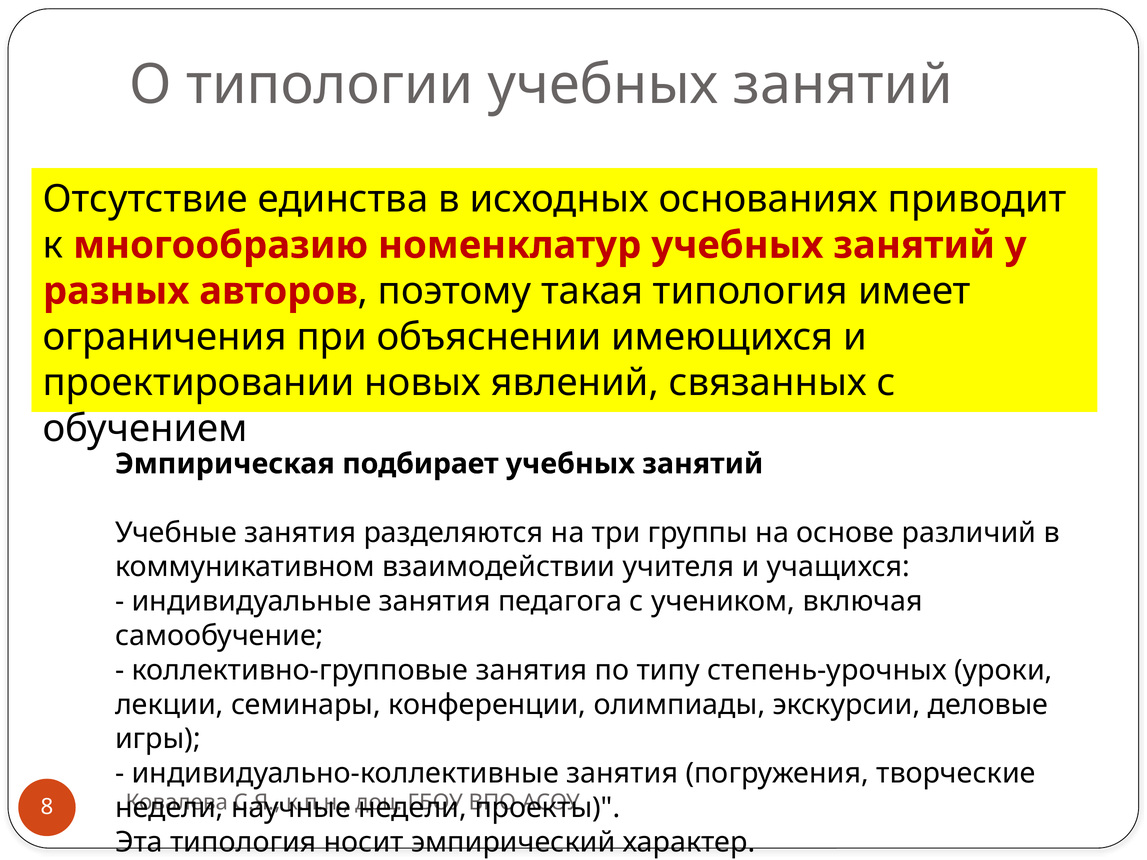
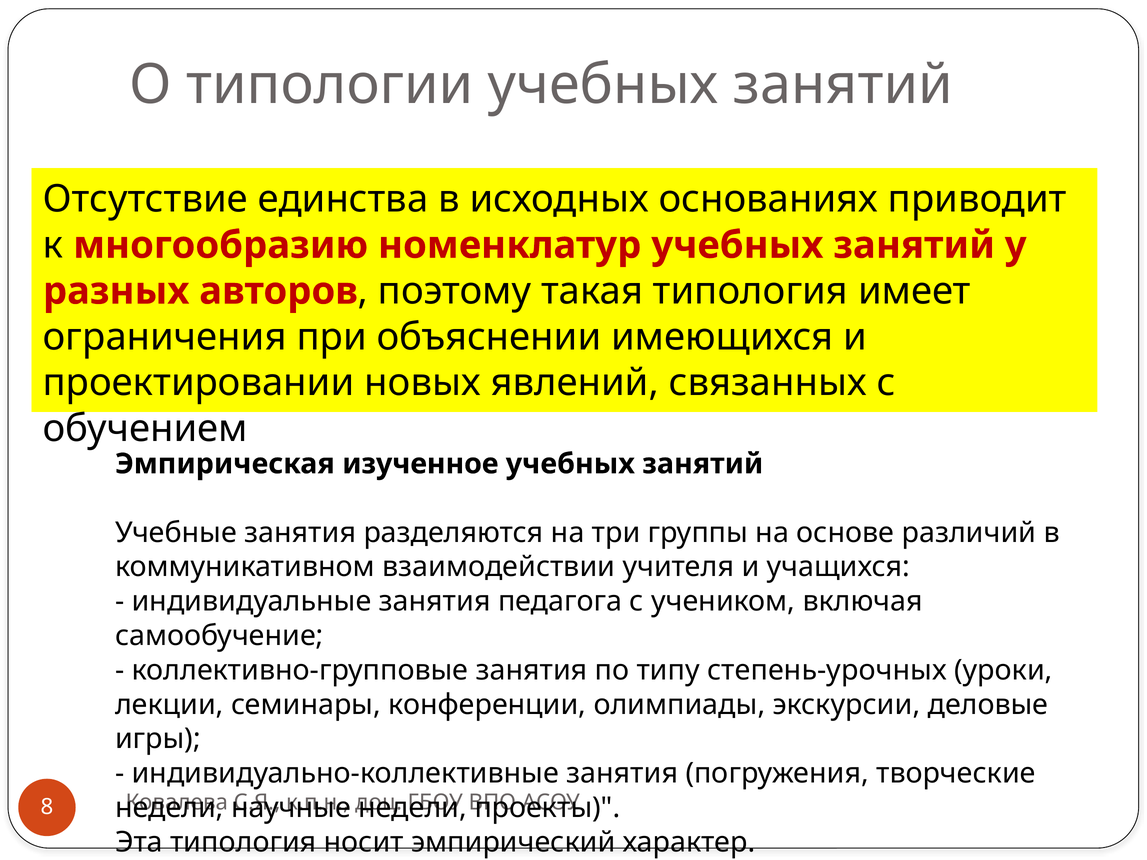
подбирает: подбирает -> изученное
